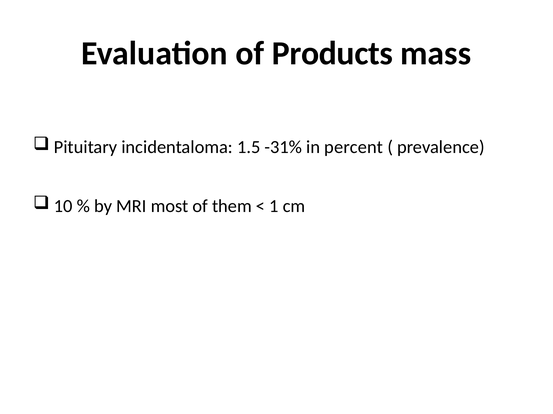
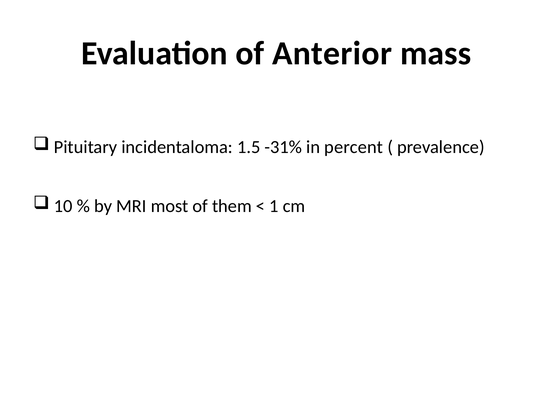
Products: Products -> Anterior
